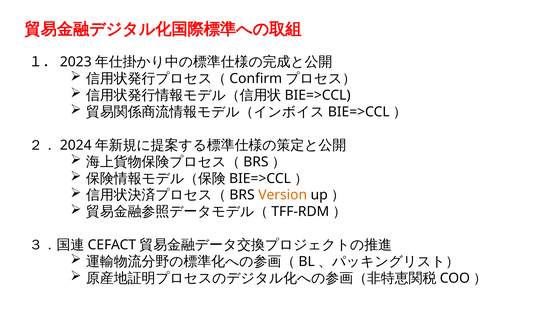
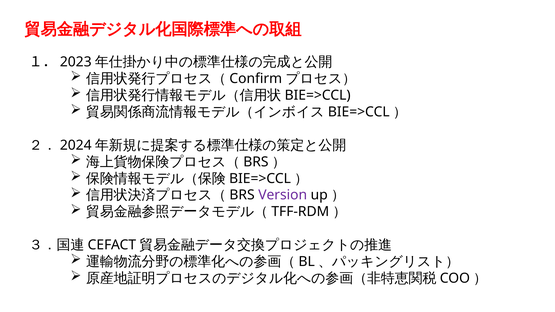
Version colour: orange -> purple
